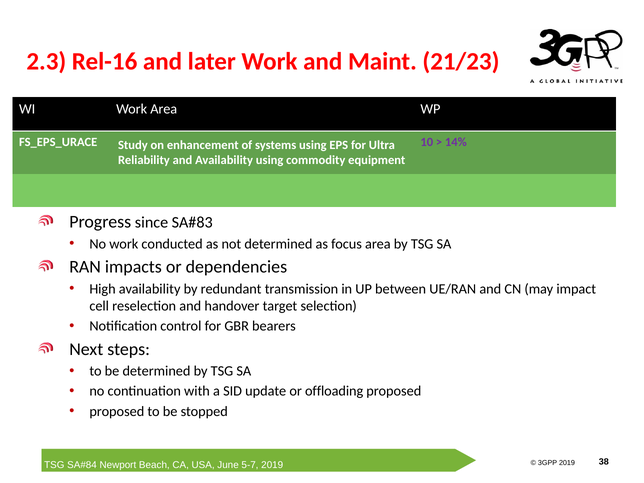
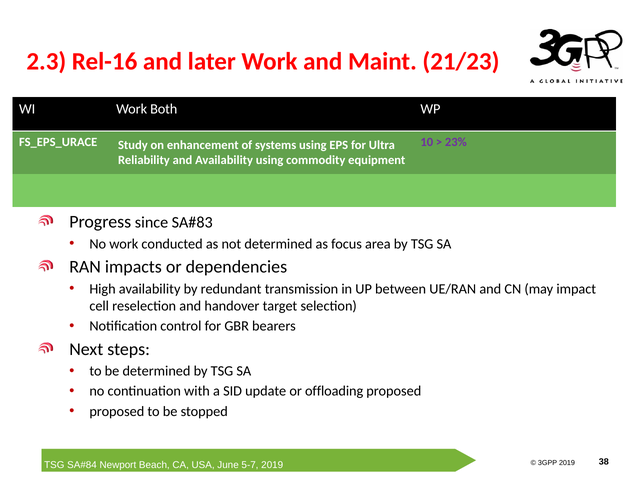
Work Area: Area -> Both
14%: 14% -> 23%
